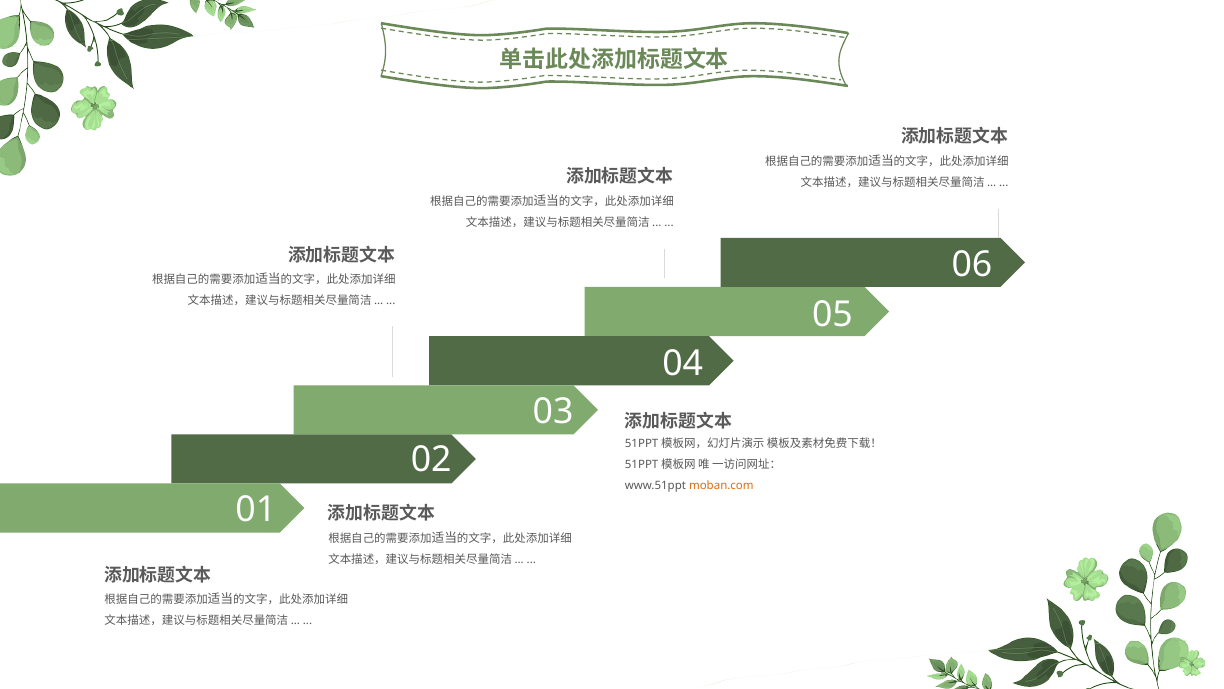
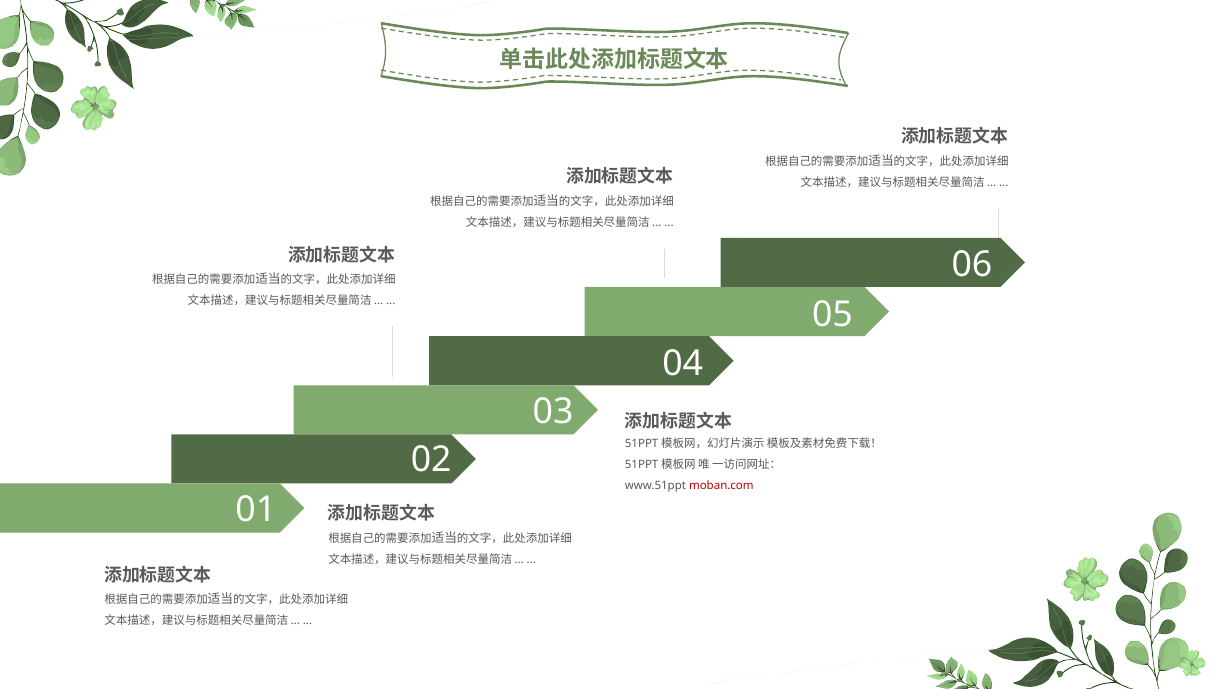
moban.com colour: orange -> red
